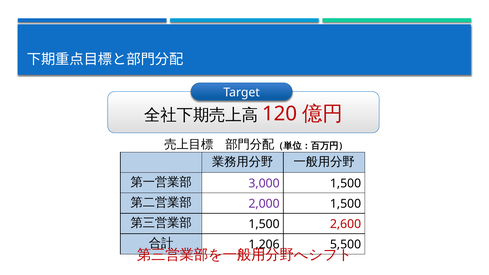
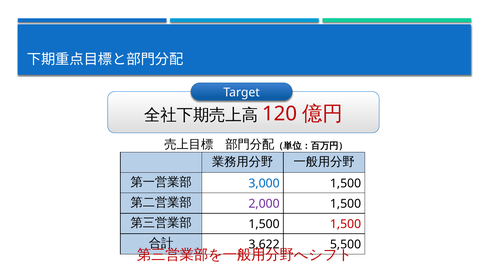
3,000 colour: purple -> blue
1,500 2,600: 2,600 -> 1,500
1,206: 1,206 -> 3,622
